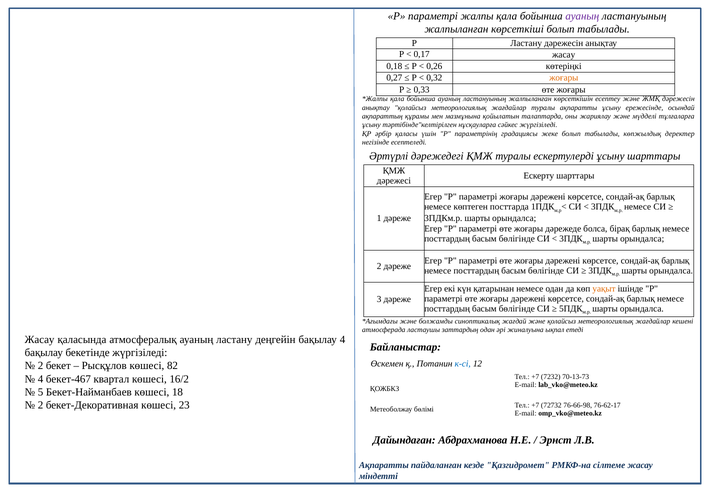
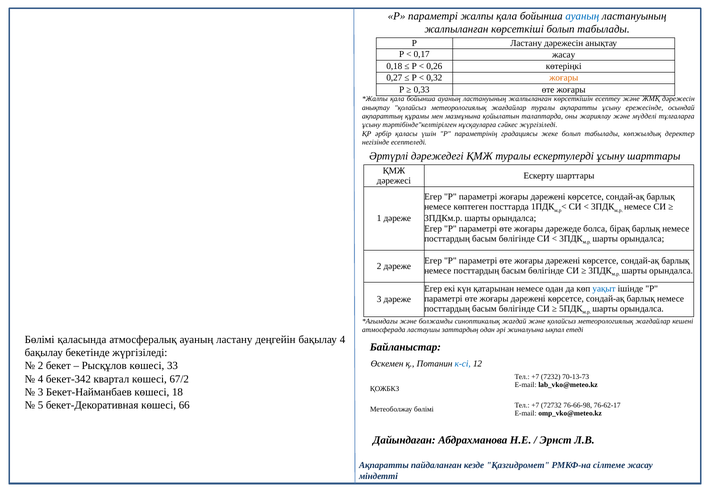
ауаның at (582, 16) colour: purple -> blue
уақыт colour: orange -> blue
Жасау at (40, 339): Жасау -> Бөлімі
82: 82 -> 33
бекет-467: бекет-467 -> бекет-342
16/2: 16/2 -> 67/2
5 at (41, 392): 5 -> 3
2 at (41, 405): 2 -> 5
23: 23 -> 66
